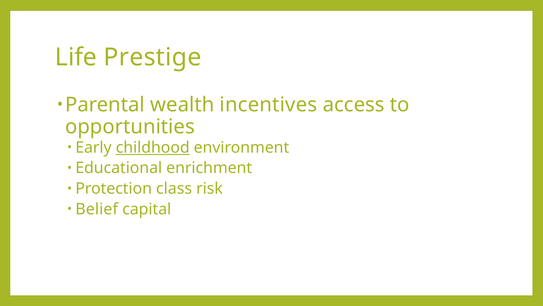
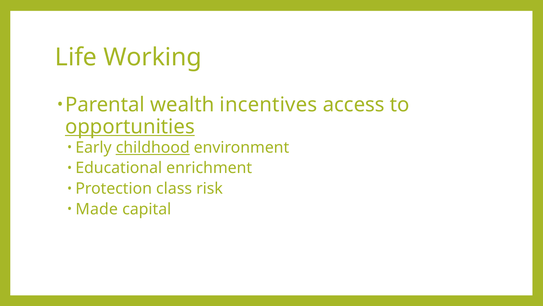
Prestige: Prestige -> Working
opportunities underline: none -> present
Belief: Belief -> Made
